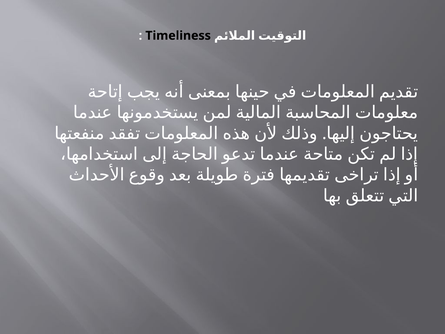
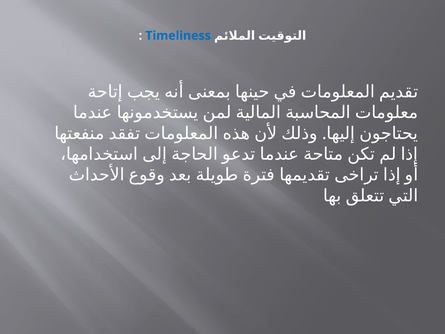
Timeliness colour: black -> blue
